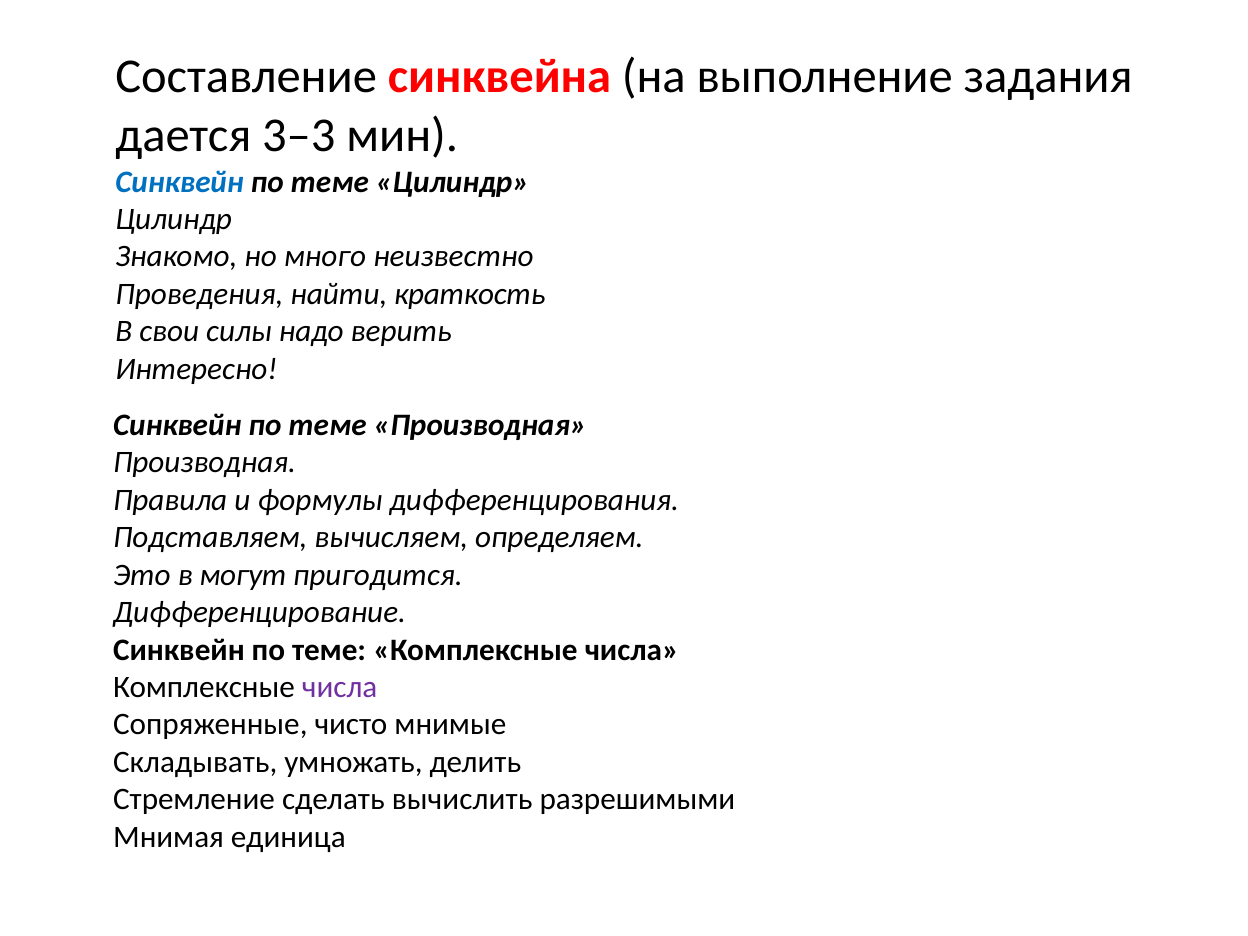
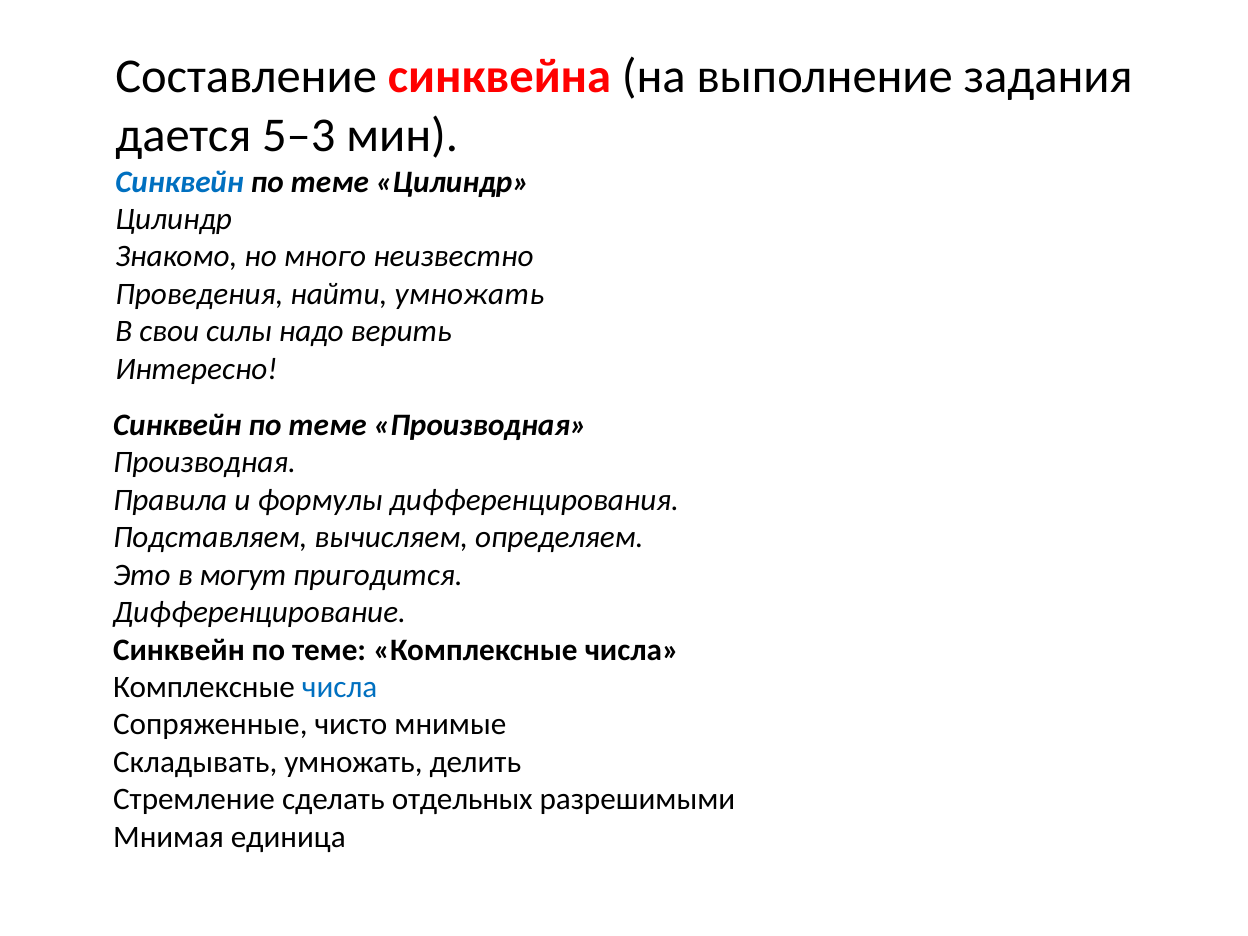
3–3: 3–3 -> 5–3
найти краткость: краткость -> умножать
числа at (340, 687) colour: purple -> blue
вычислить: вычислить -> отдельных
